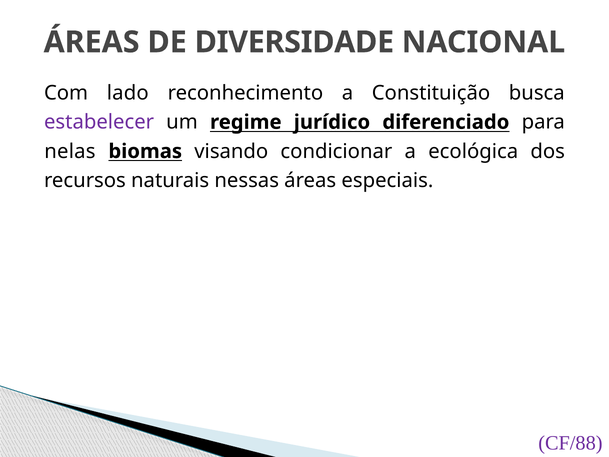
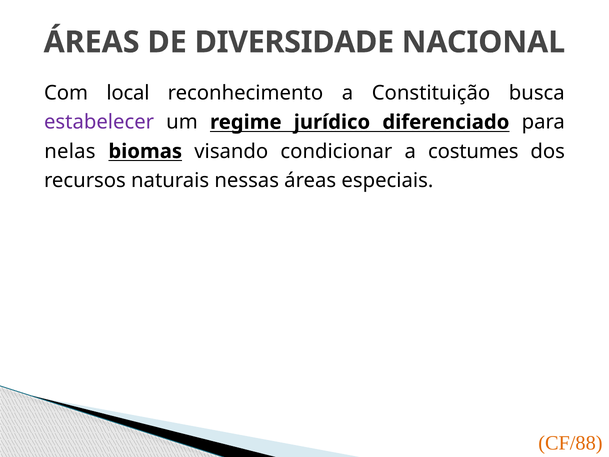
lado: lado -> local
ecológica: ecológica -> costumes
CF/88 colour: purple -> orange
